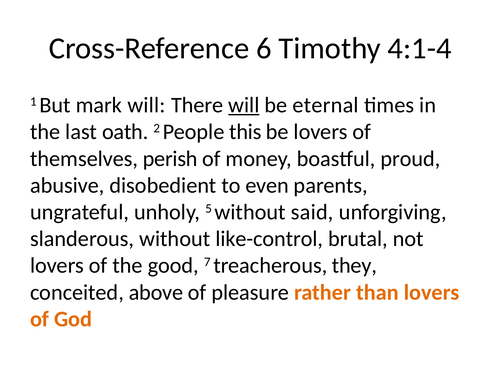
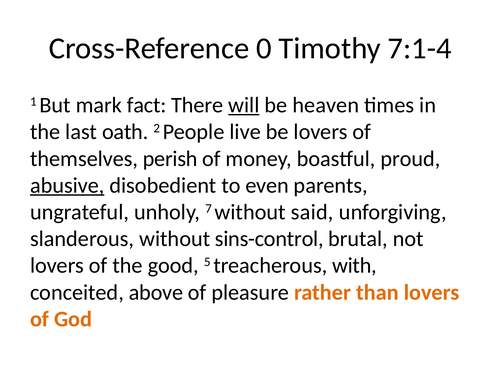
6: 6 -> 0
4:1-4: 4:1-4 -> 7:1-4
mark will: will -> fact
eternal: eternal -> heaven
this: this -> live
abusive underline: none -> present
5: 5 -> 7
like-control: like-control -> sins-control
7: 7 -> 5
they: they -> with
